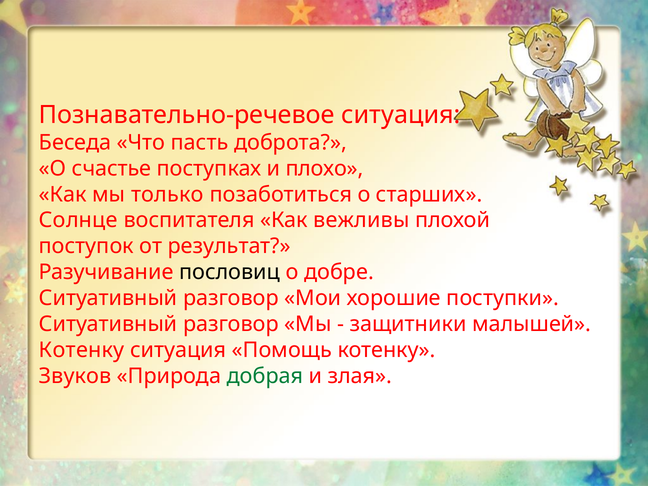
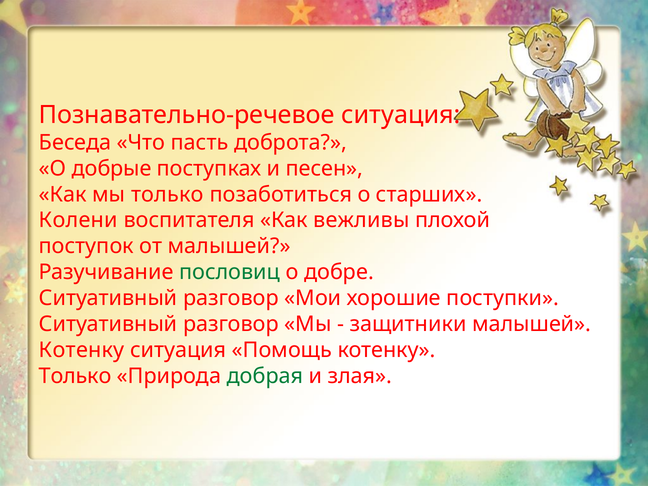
счастье: счастье -> добрые
плохо: плохо -> песен
Солнце: Солнце -> Колени
от результат: результат -> малышей
пословиц colour: black -> green
Звуков at (75, 376): Звуков -> Только
